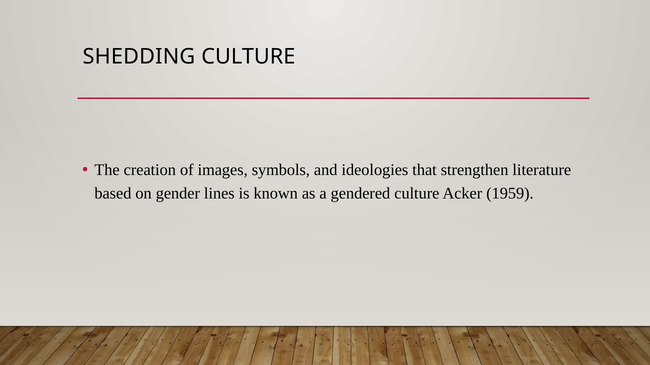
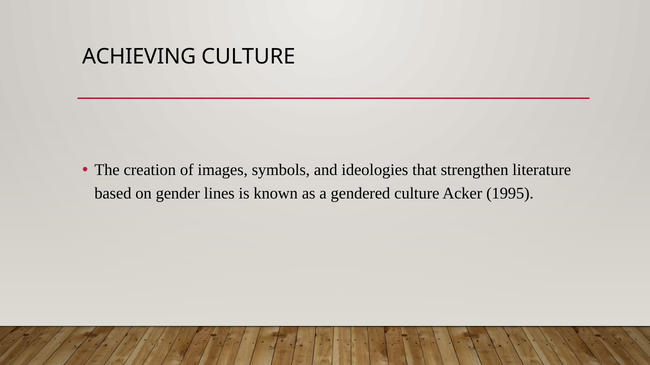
SHEDDING: SHEDDING -> ACHIEVING
1959: 1959 -> 1995
